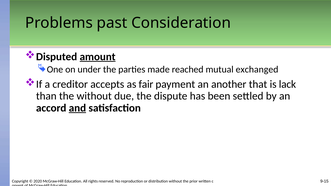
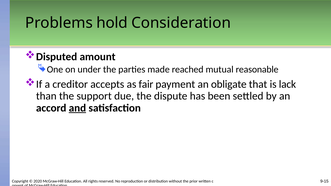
past: past -> hold
amount underline: present -> none
exchanged: exchanged -> reasonable
another: another -> obligate
the without: without -> support
